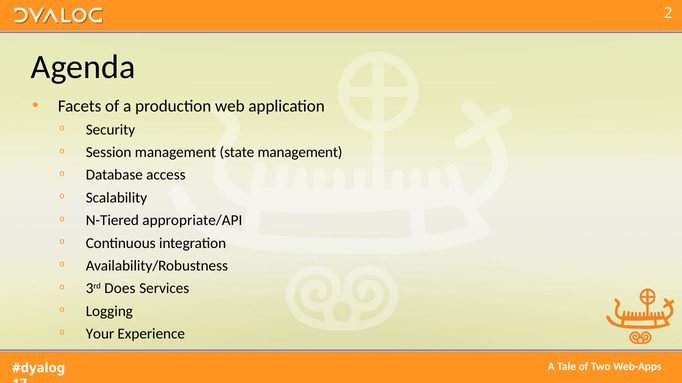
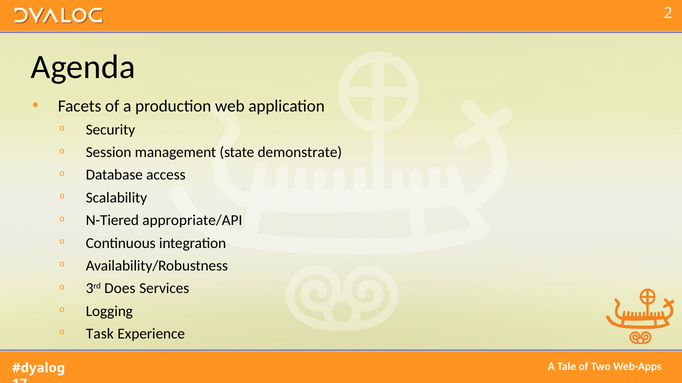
state management: management -> demonstrate
Your: Your -> Task
